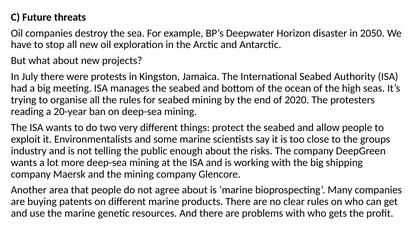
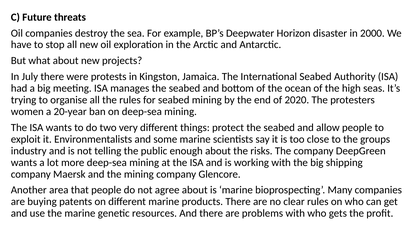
2050: 2050 -> 2000
reading: reading -> women
